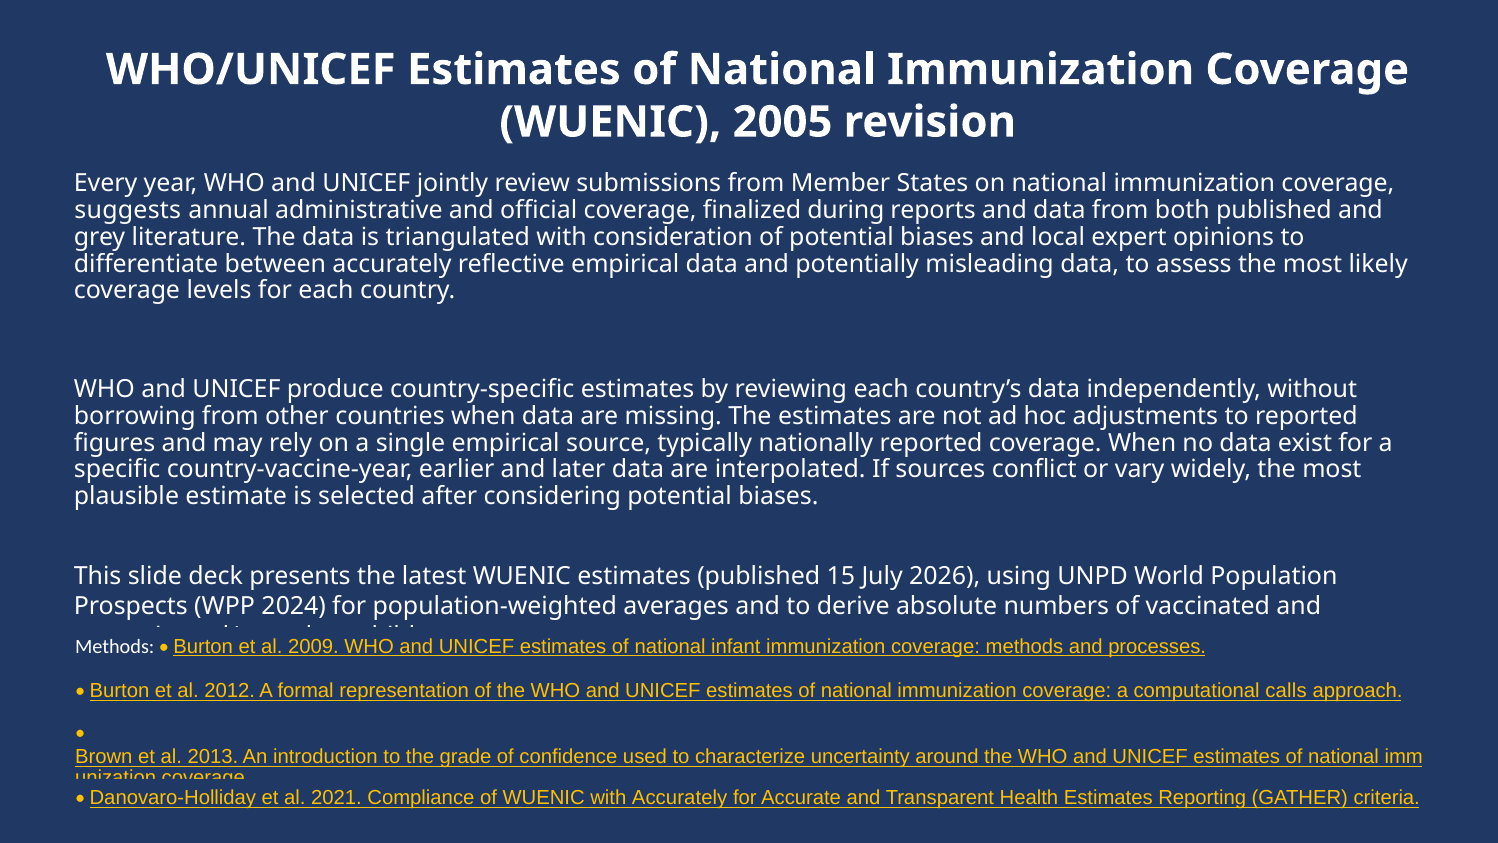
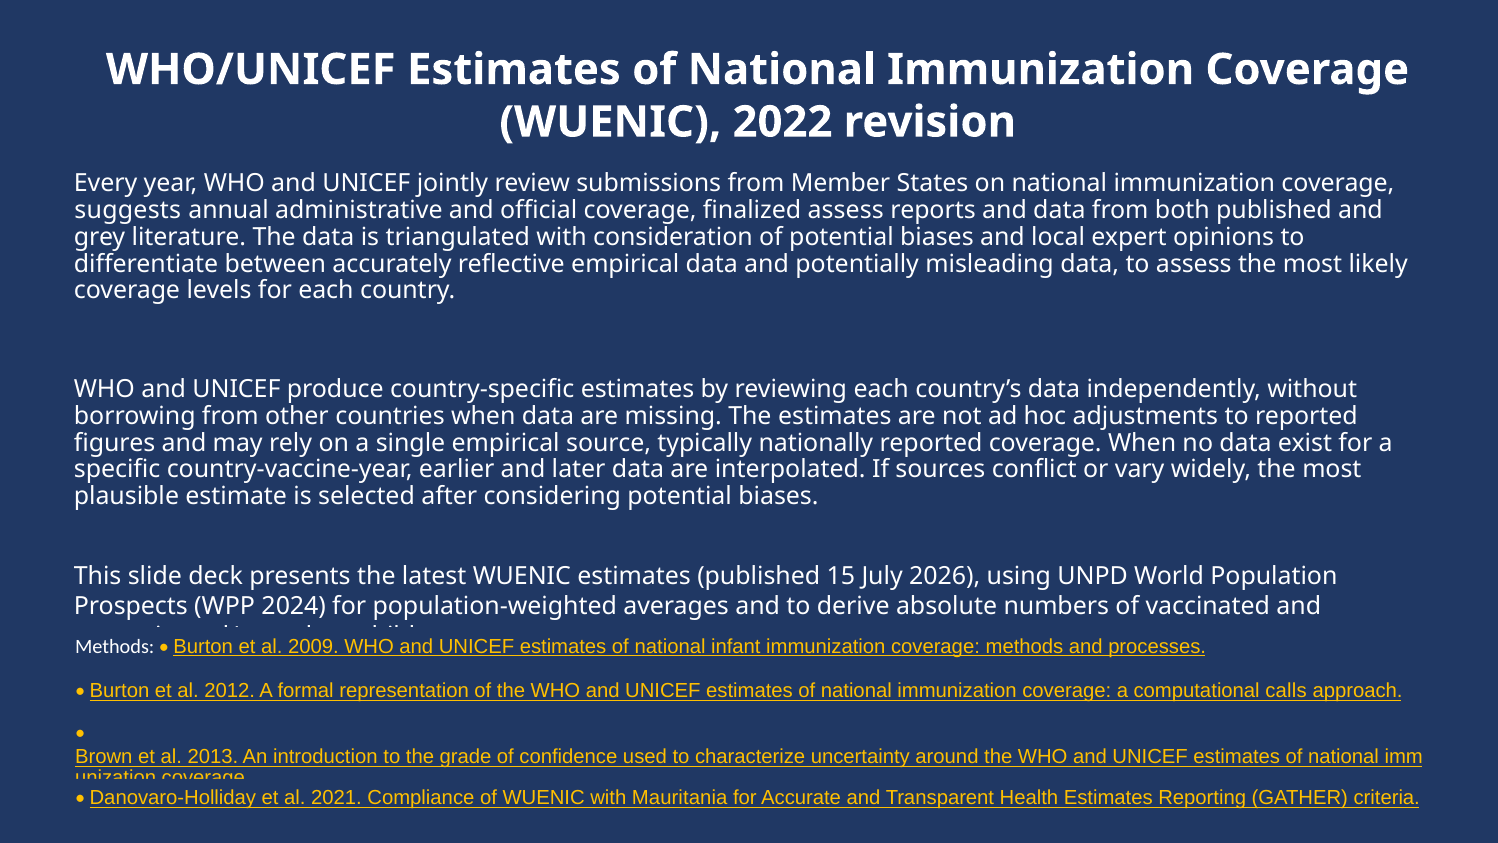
2005: 2005 -> 2022
finalized during: during -> assess
with Accurately: Accurately -> Mauritania
